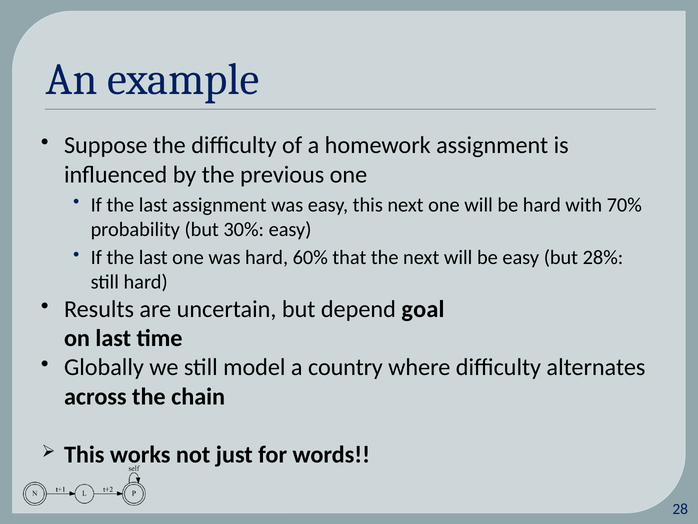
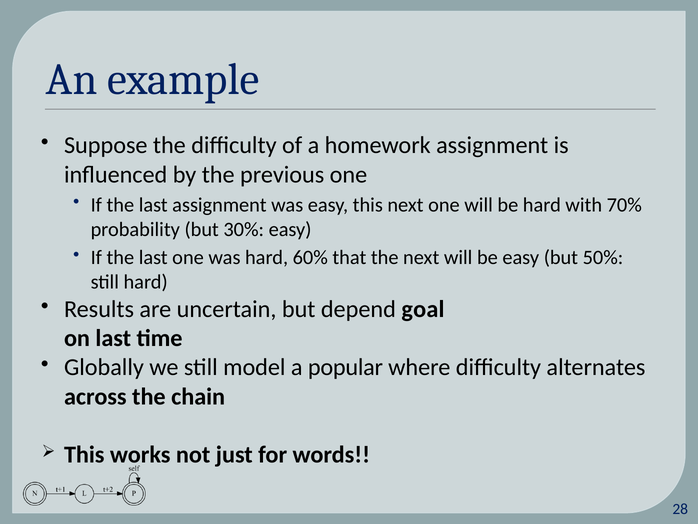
28%: 28% -> 50%
country: country -> popular
